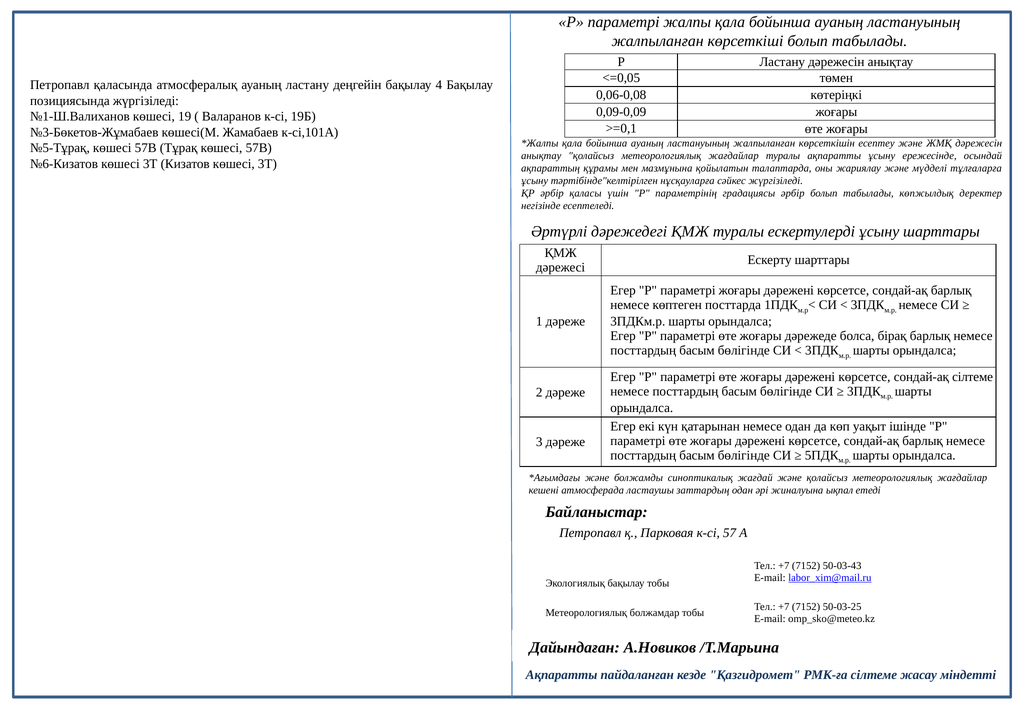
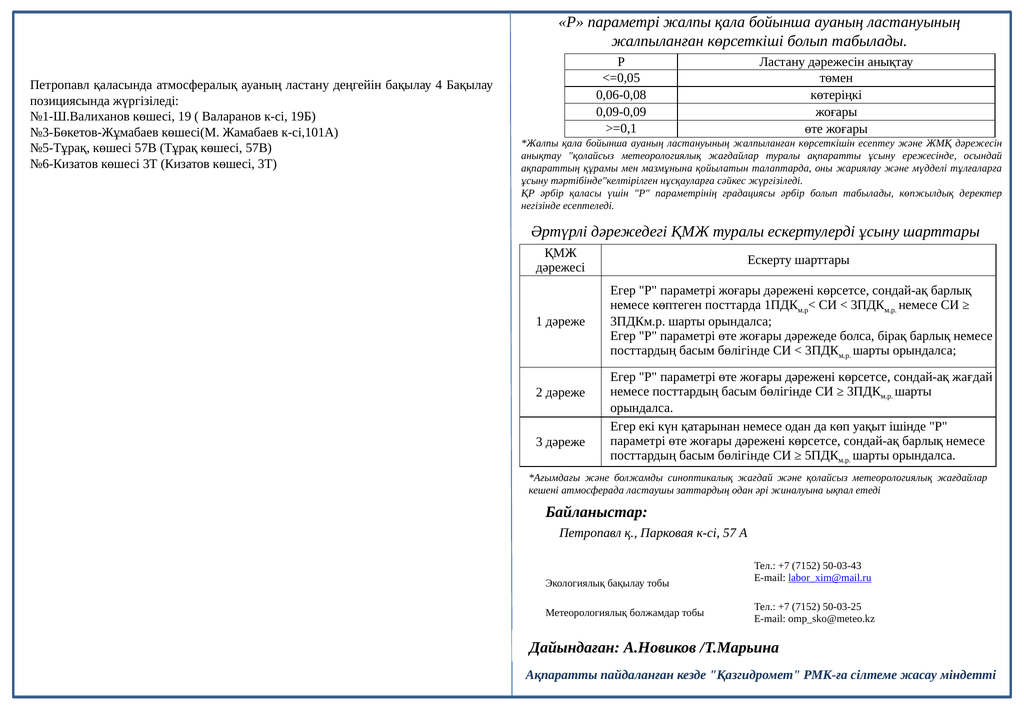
сондай-ақ сілтеме: сілтеме -> жағдай
